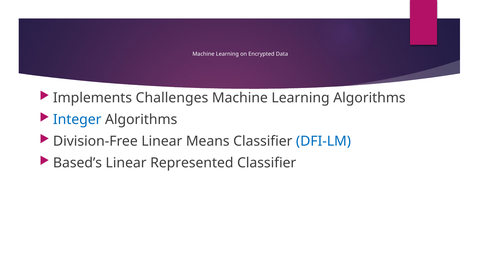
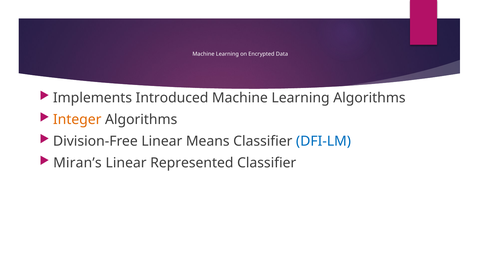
Challenges: Challenges -> Introduced
Integer colour: blue -> orange
Based’s: Based’s -> Miran’s
